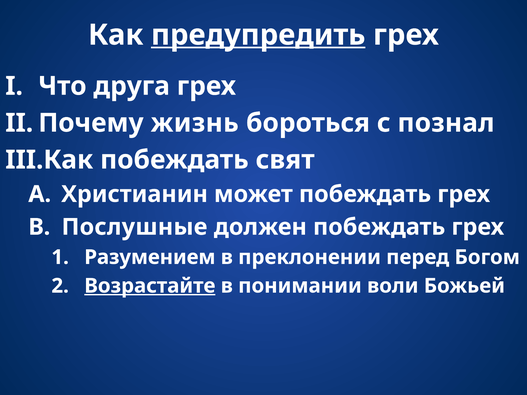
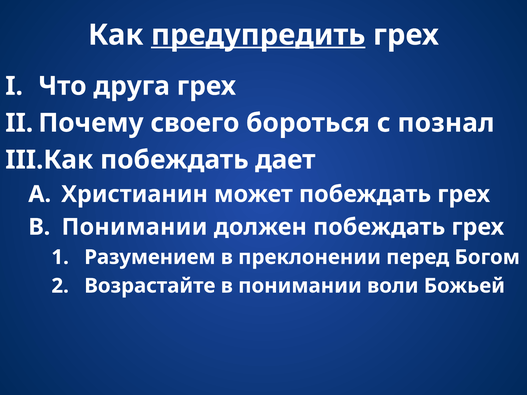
жизнь: жизнь -> своего
свят: свят -> дает
Послушные at (134, 227): Послушные -> Понимании
Возрастайте underline: present -> none
